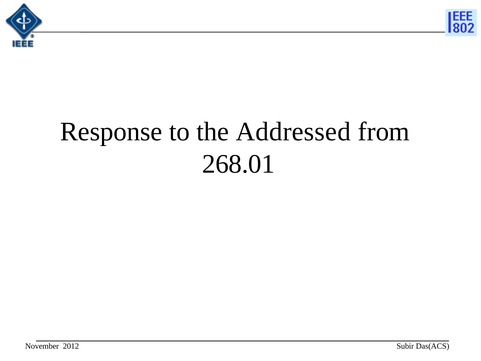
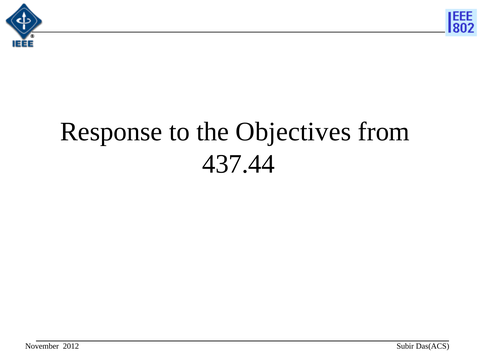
Addressed: Addressed -> Objectives
268.01: 268.01 -> 437.44
